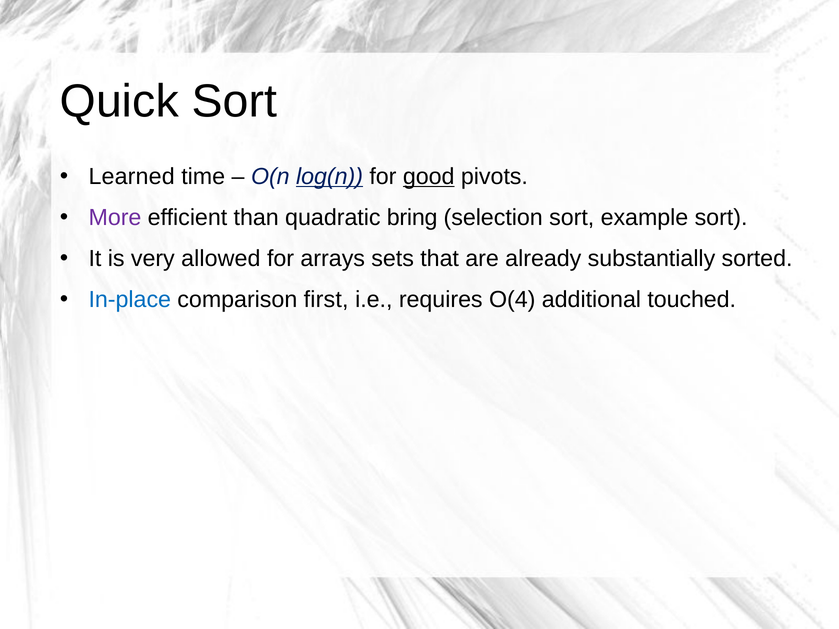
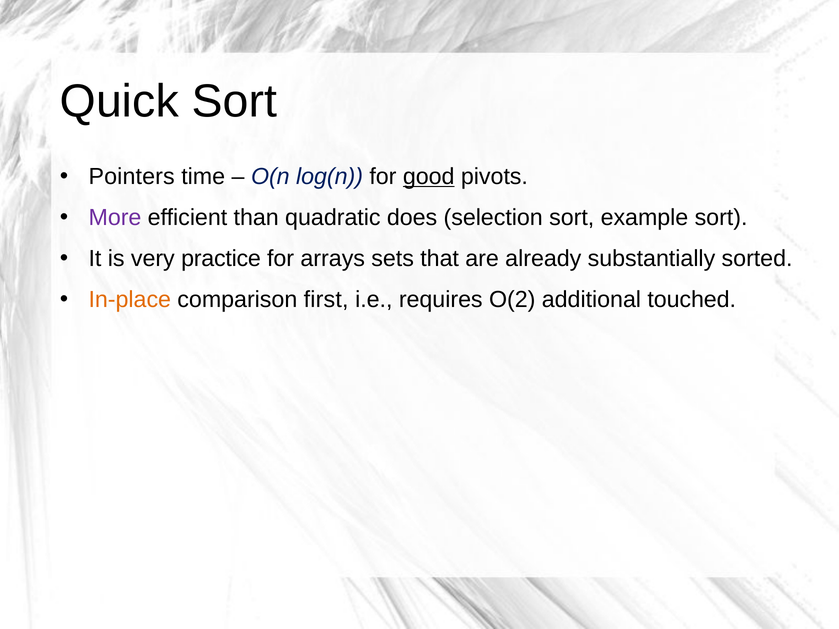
Learned: Learned -> Pointers
log(n underline: present -> none
bring: bring -> does
allowed: allowed -> practice
In-place colour: blue -> orange
O(4: O(4 -> O(2
